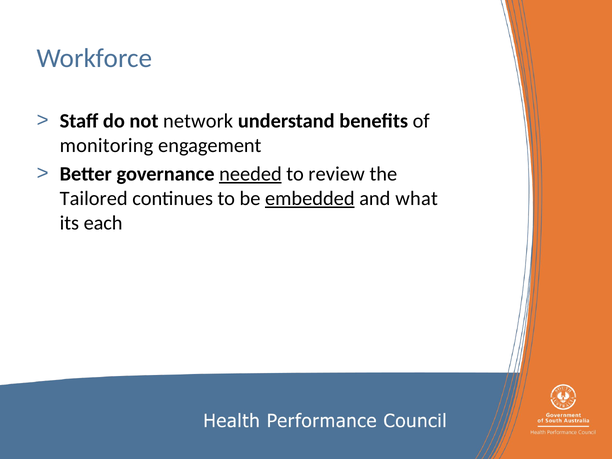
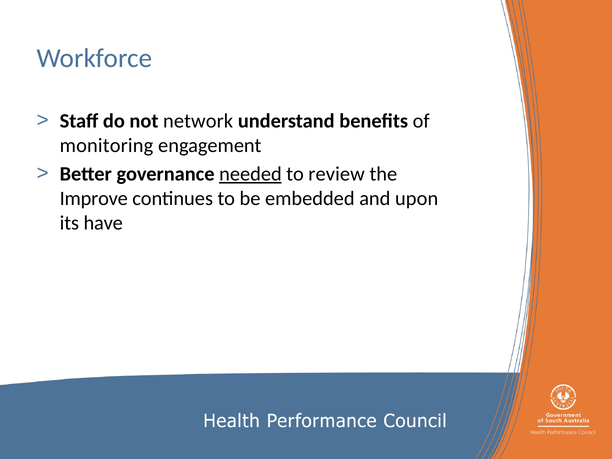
Tailored: Tailored -> Improve
embedded underline: present -> none
what: what -> upon
each: each -> have
